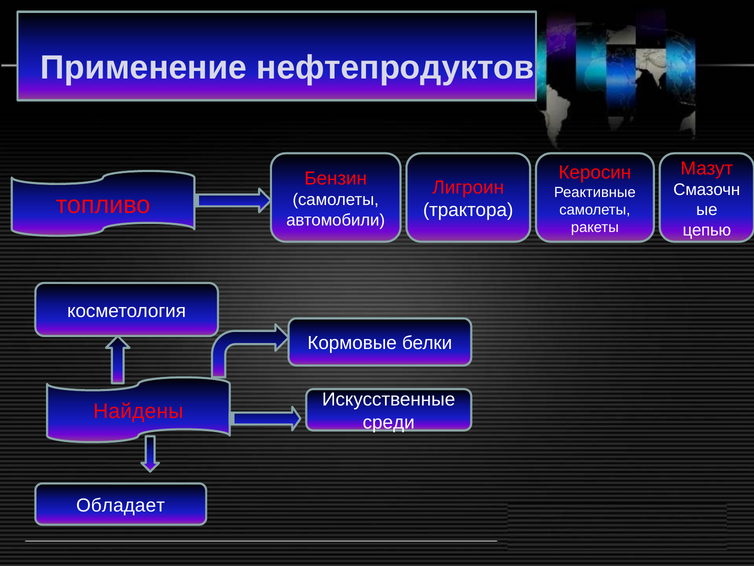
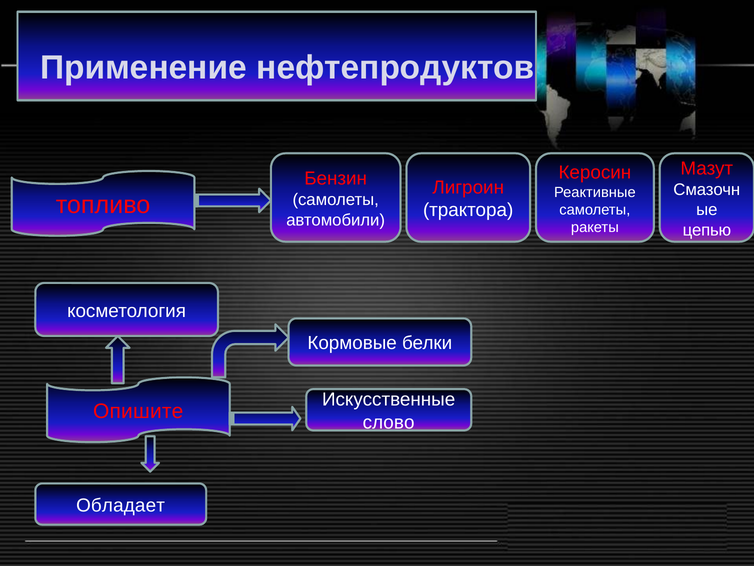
Найдены: Найдены -> Опишите
среди: среди -> слово
